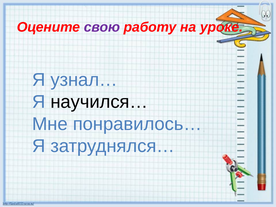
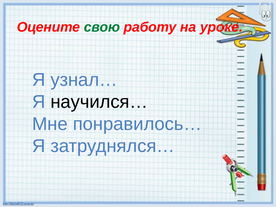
свою colour: purple -> green
